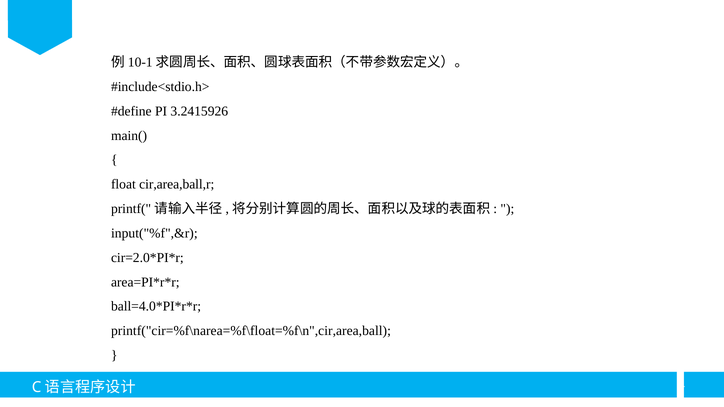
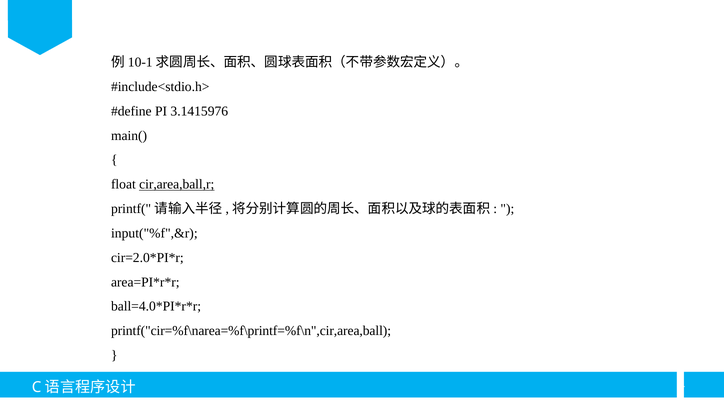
3.2415926: 3.2415926 -> 3.1415976
cir,area,ball,r underline: none -> present
printf("cir=%f\narea=%f\float=%f\n",cir,area,ball: printf("cir=%f\narea=%f\float=%f\n",cir,area,ball -> printf("cir=%f\narea=%f\printf=%f\n",cir,area,ball
